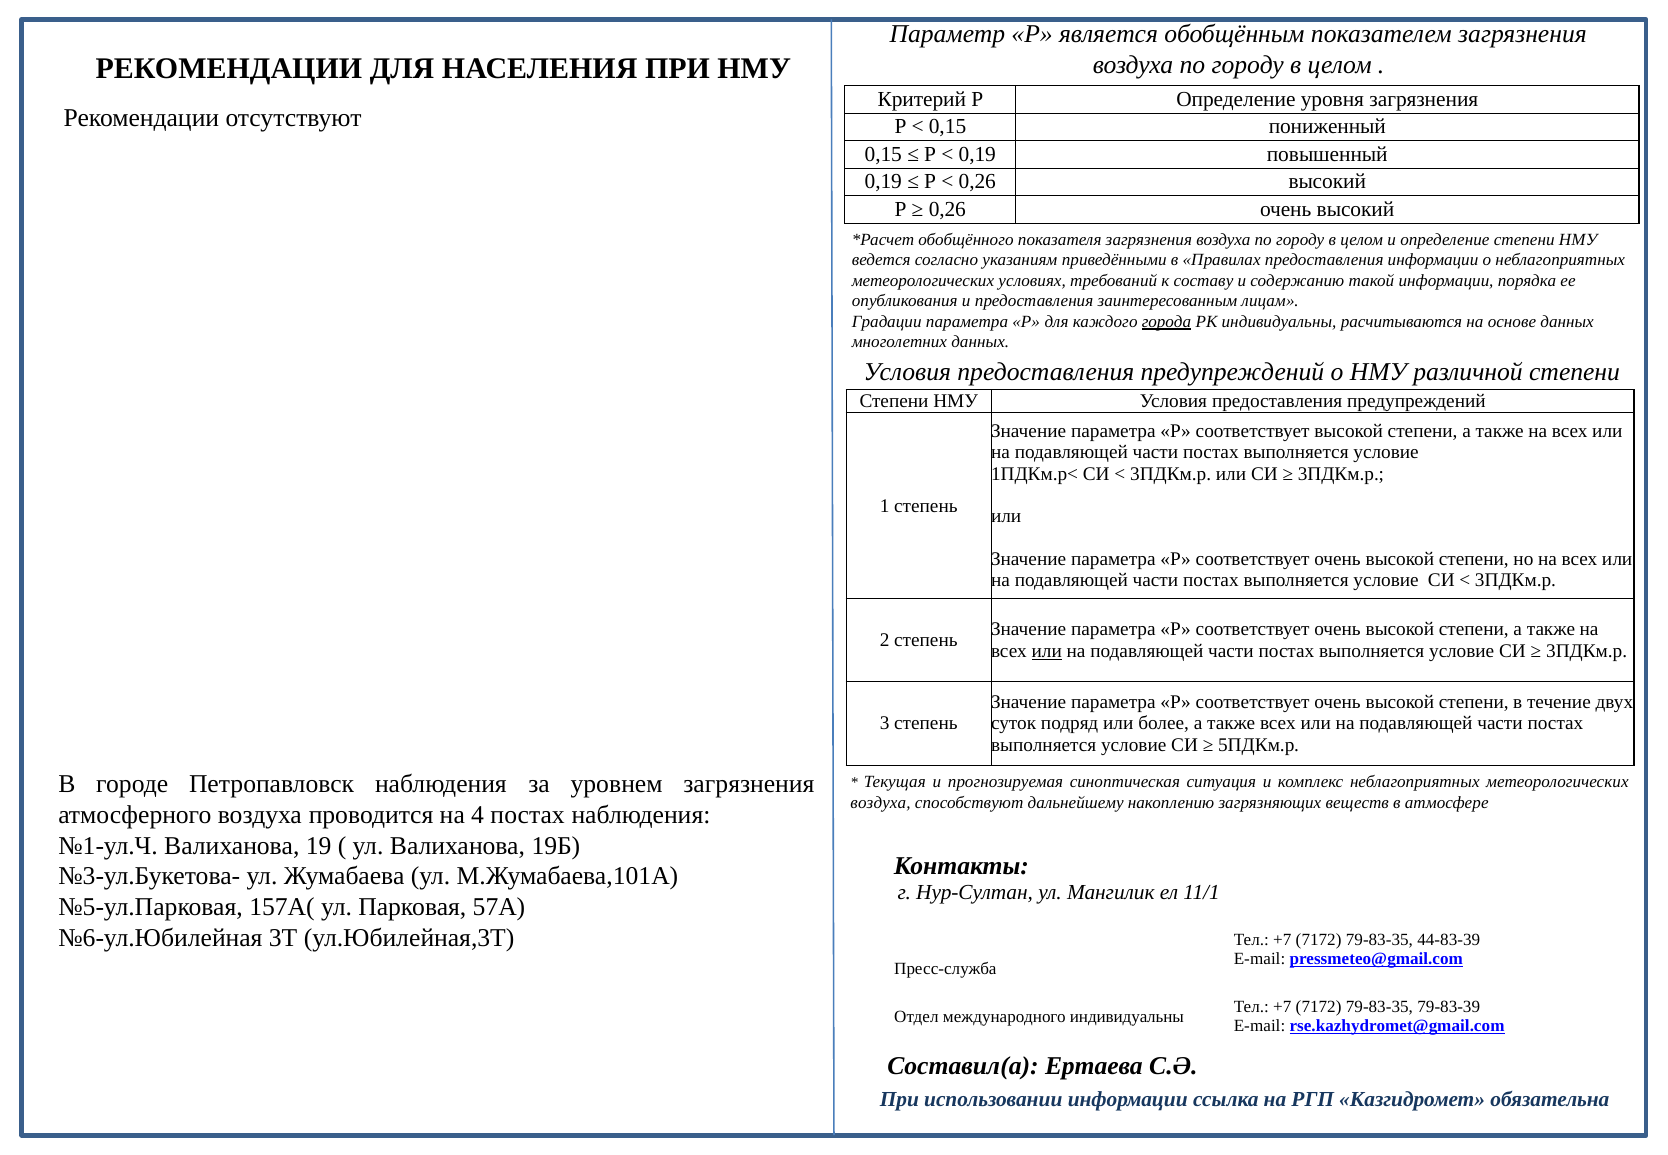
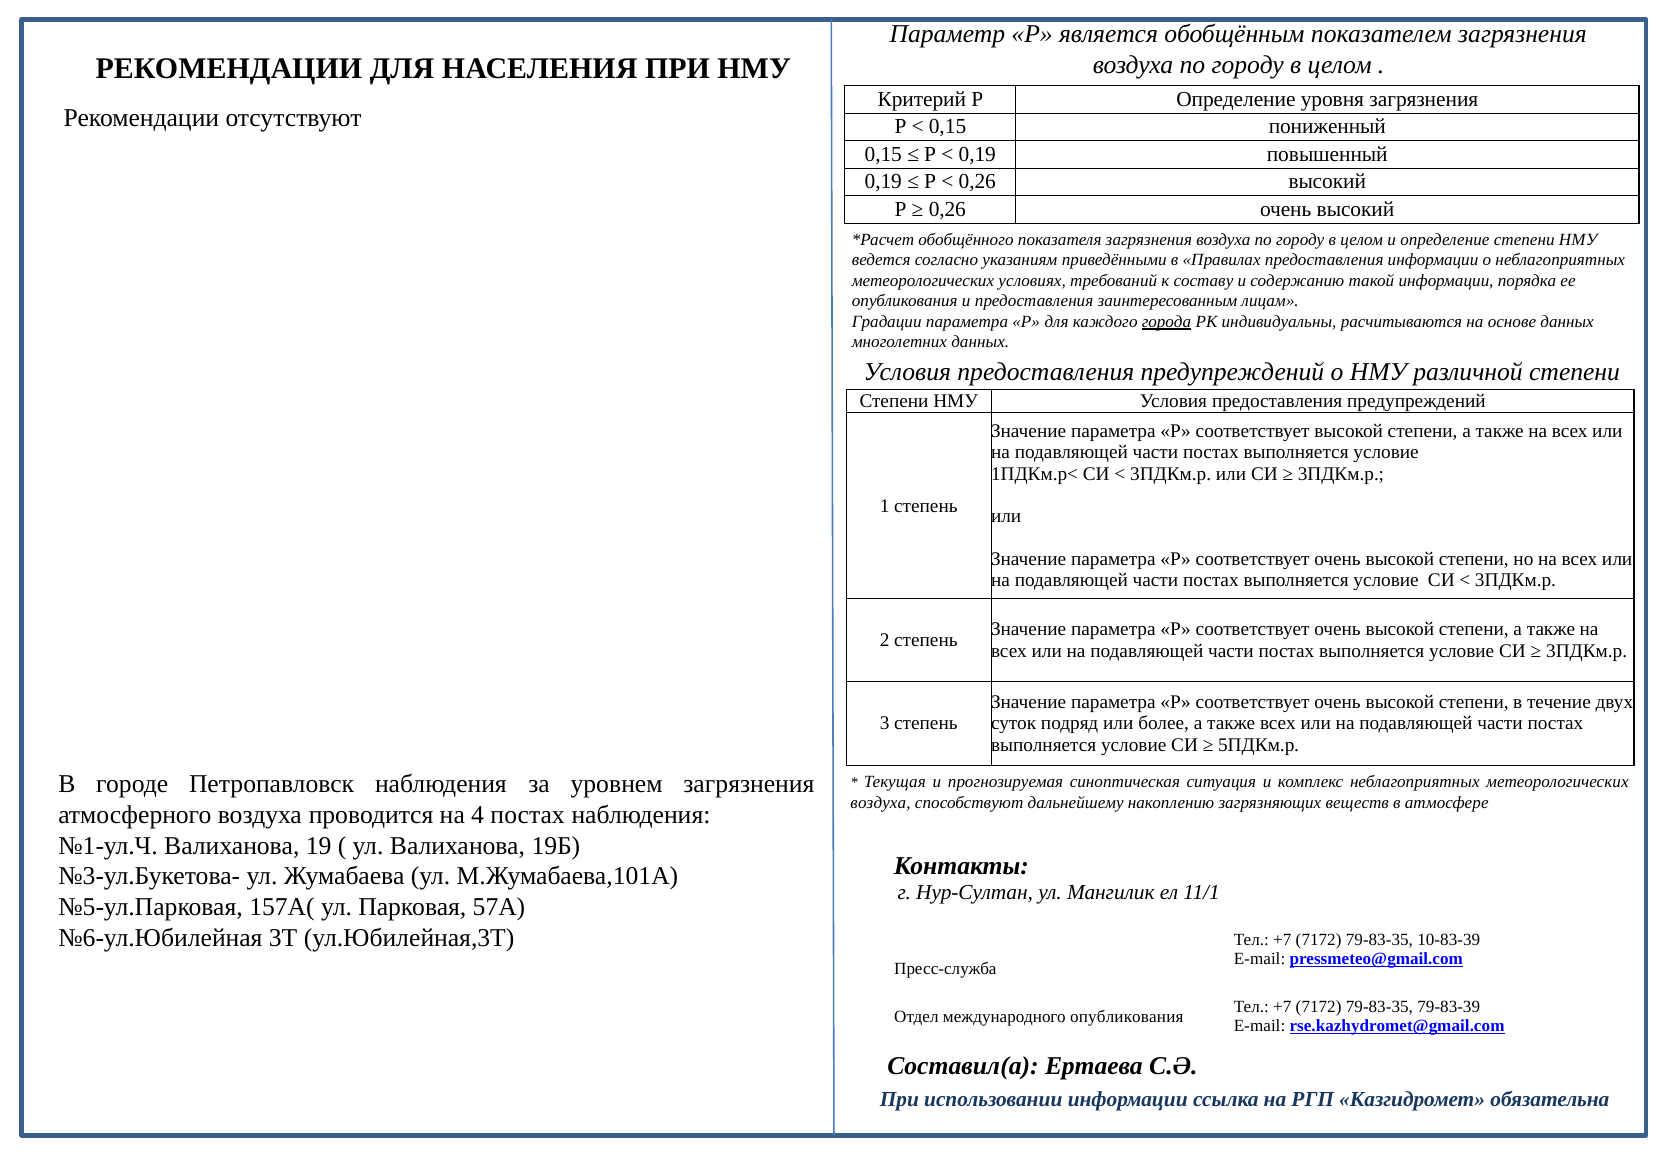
или at (1047, 651) underline: present -> none
44-83-39: 44-83-39 -> 10-83-39
международного индивидуальны: индивидуальны -> опубликования
